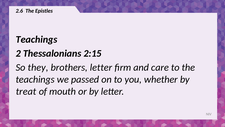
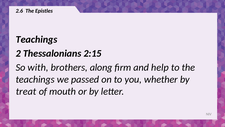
they: they -> with
brothers letter: letter -> along
care: care -> help
